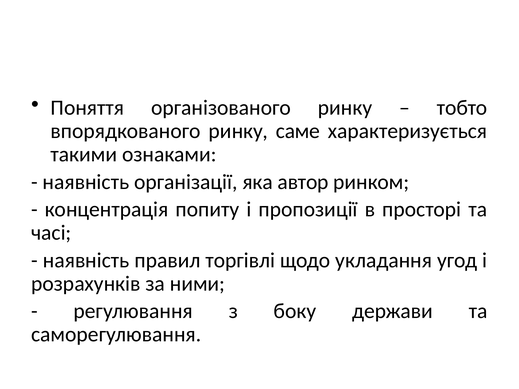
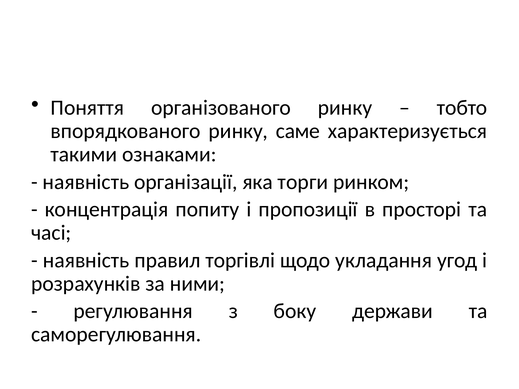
автор: автор -> торги
